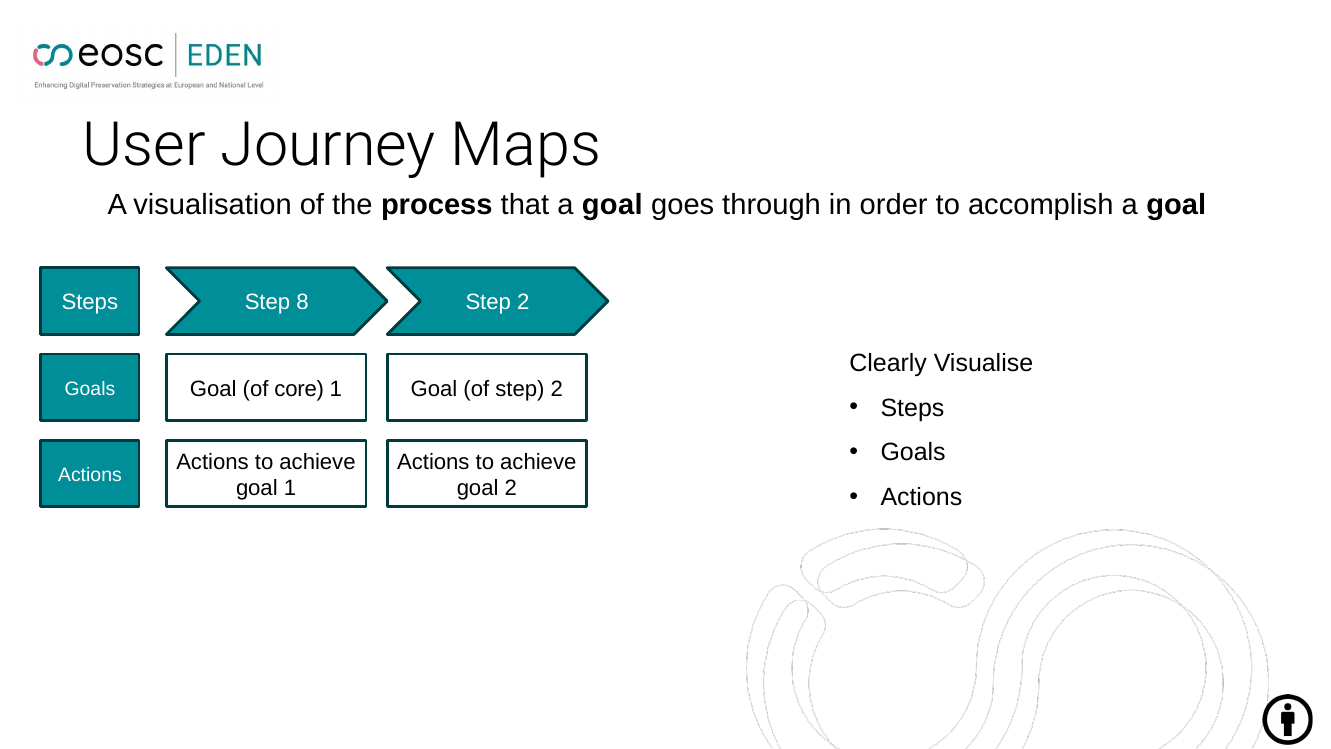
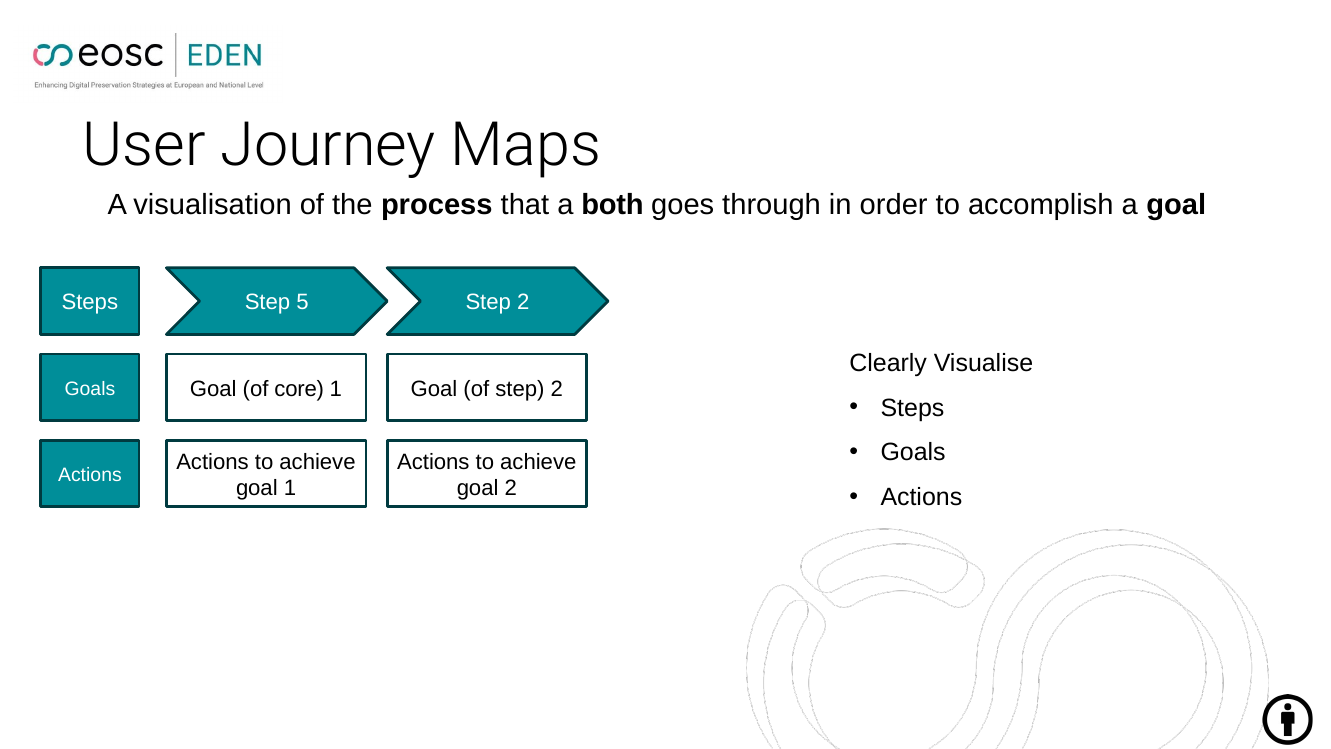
that a goal: goal -> both
8: 8 -> 5
